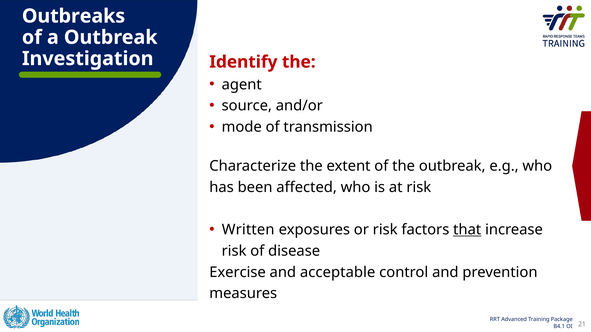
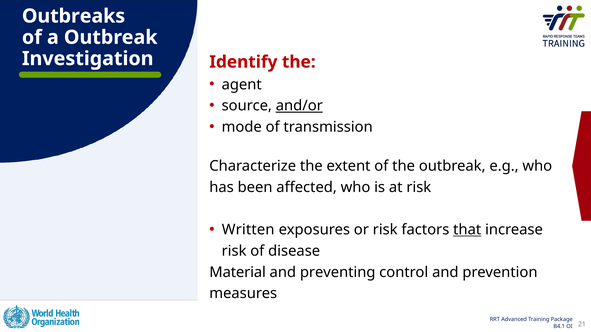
and/or underline: none -> present
Exercise: Exercise -> Material
acceptable: acceptable -> preventing
